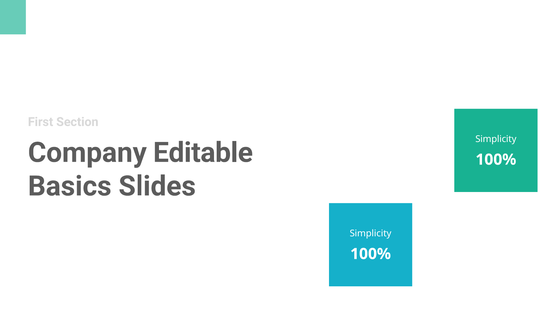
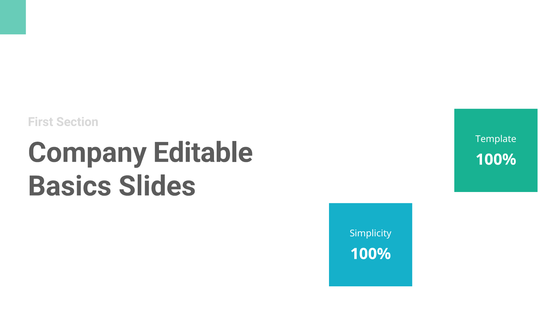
Simplicity at (496, 139): Simplicity -> Template
